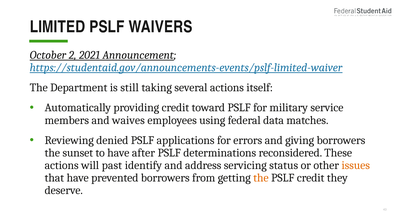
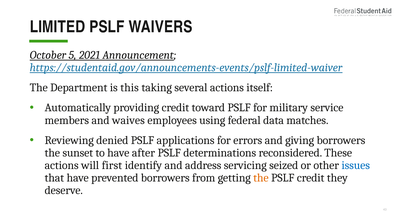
2: 2 -> 5
still: still -> this
past: past -> first
status: status -> seized
issues colour: orange -> blue
